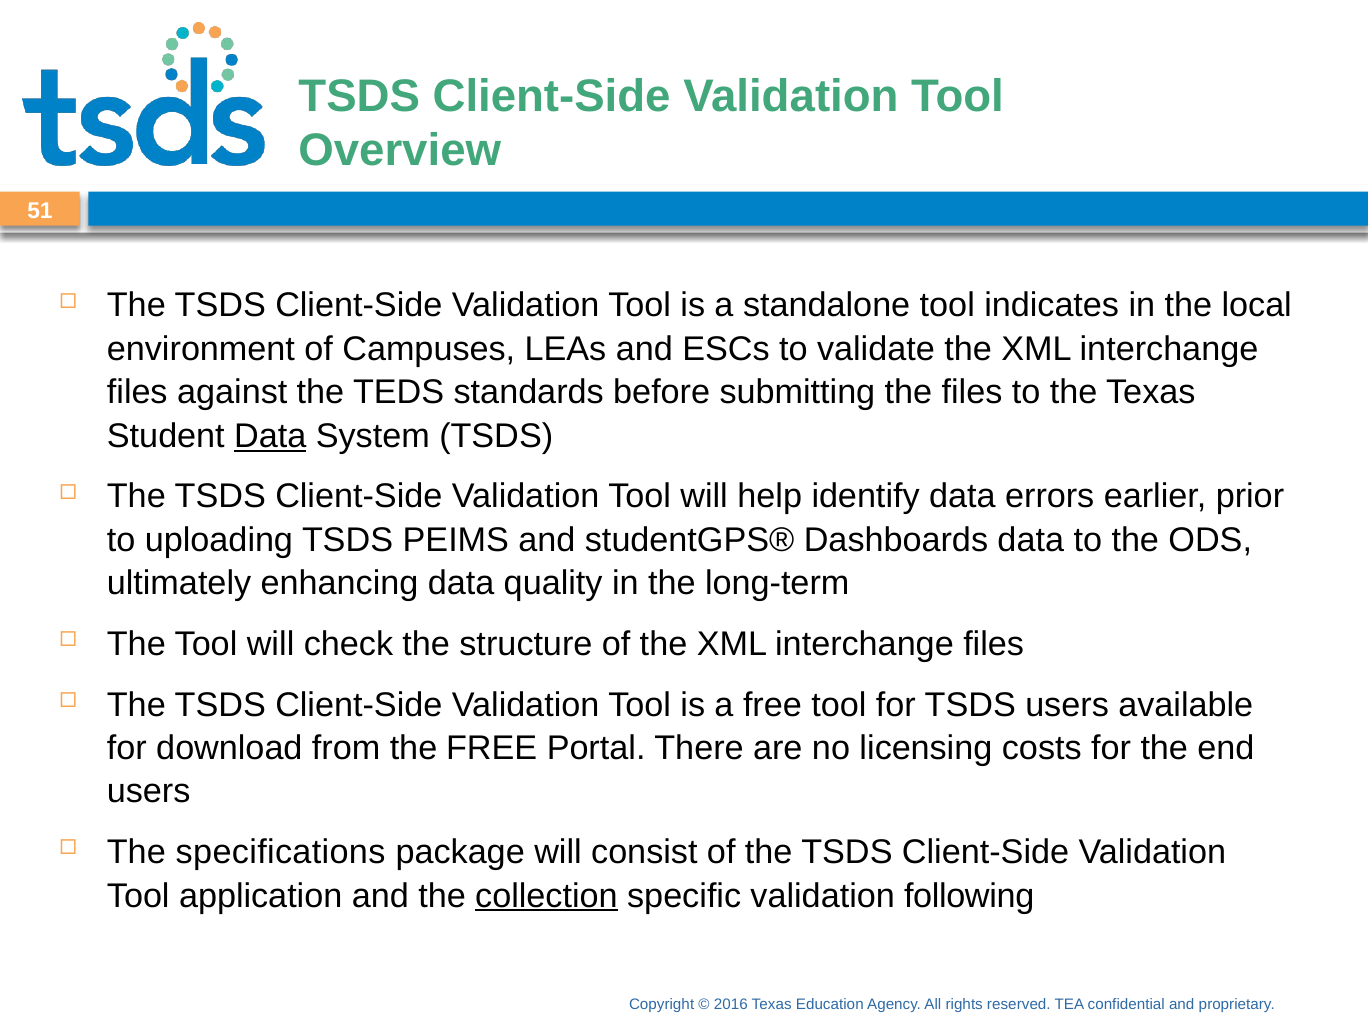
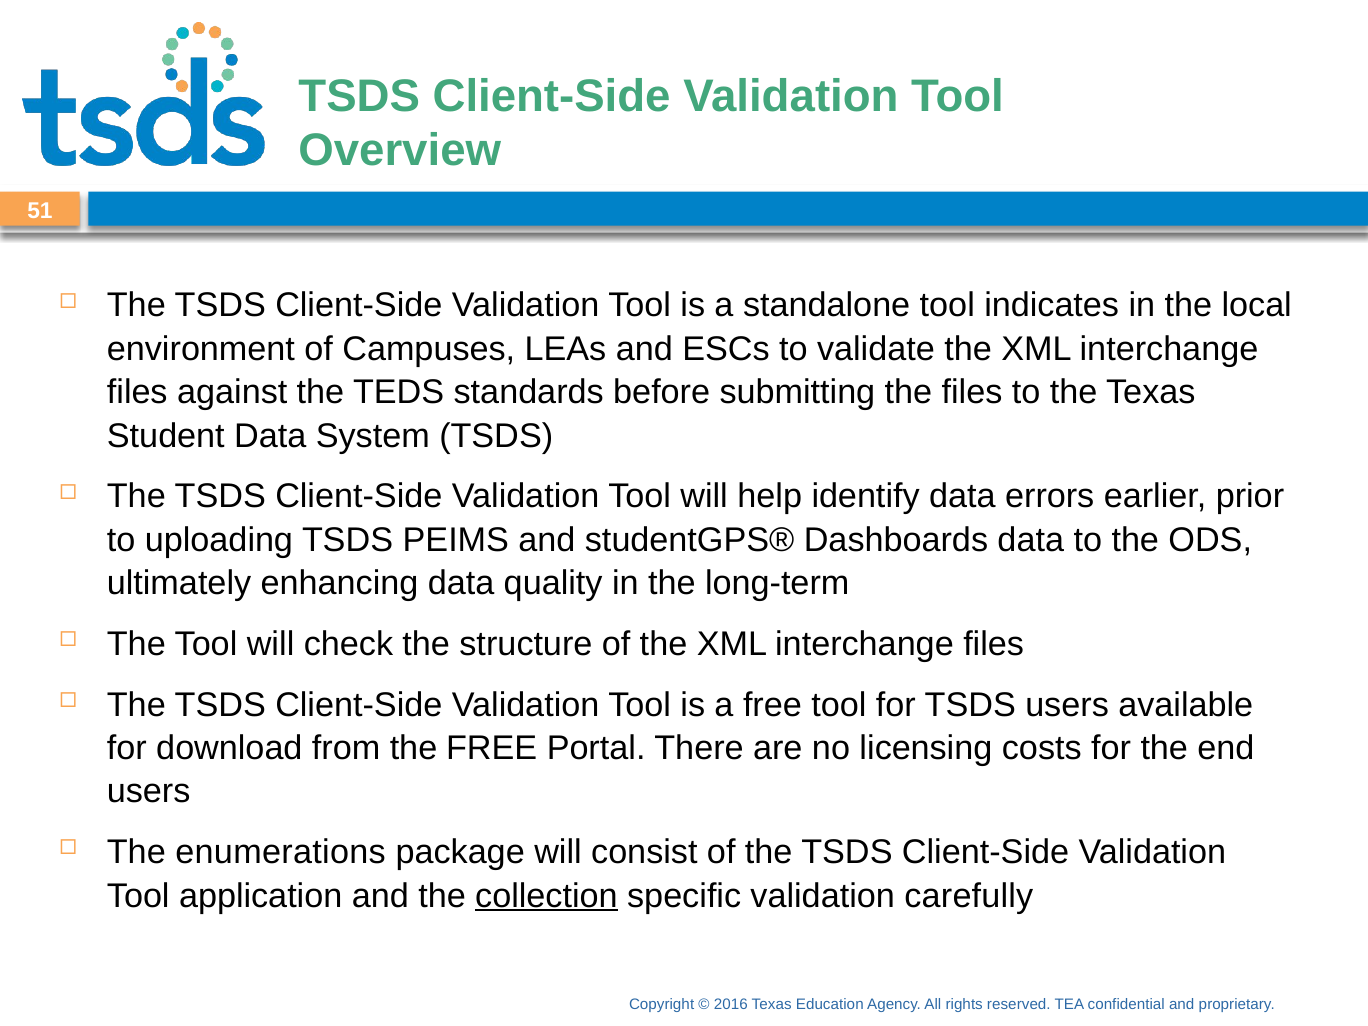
Data at (270, 436) underline: present -> none
specifications: specifications -> enumerations
following: following -> carefully
